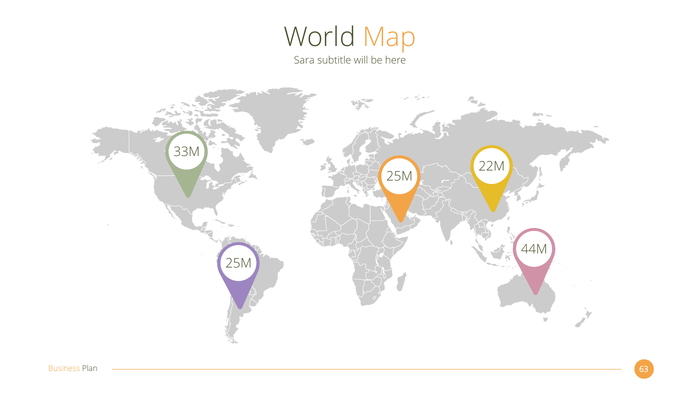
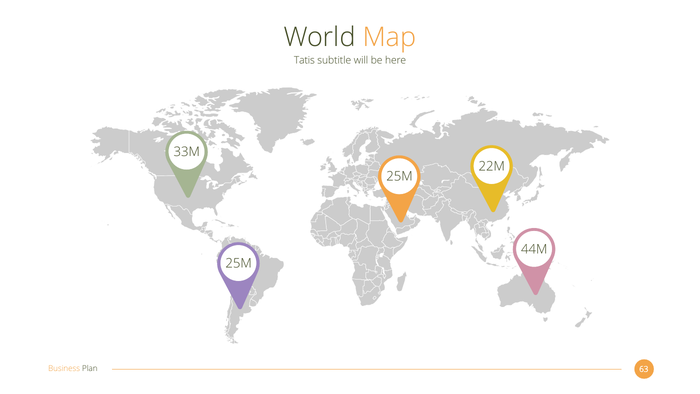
Sara: Sara -> Tatis
